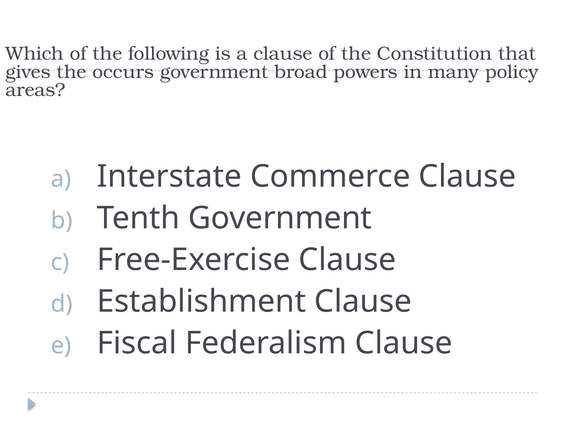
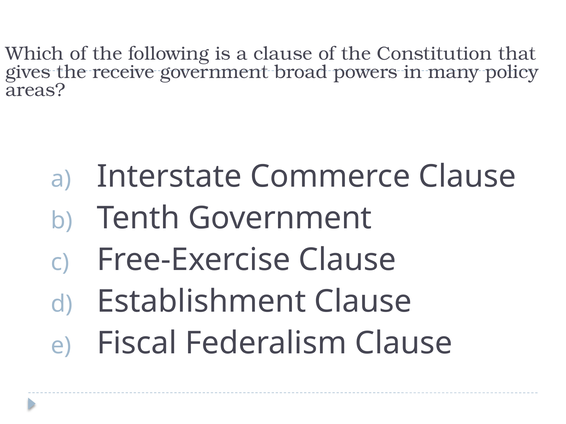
occurs: occurs -> receive
